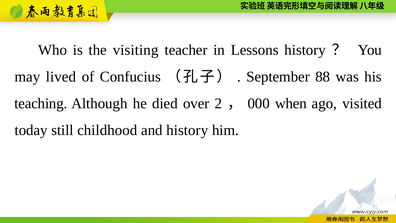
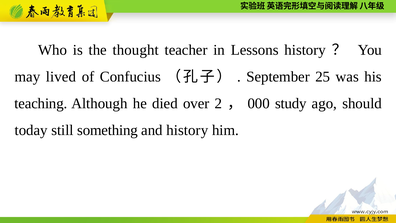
visiting: visiting -> thought
88: 88 -> 25
when: when -> study
visited: visited -> should
childhood: childhood -> something
